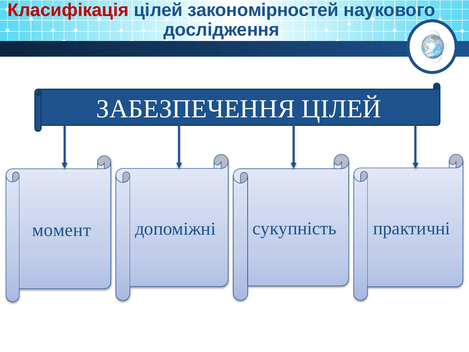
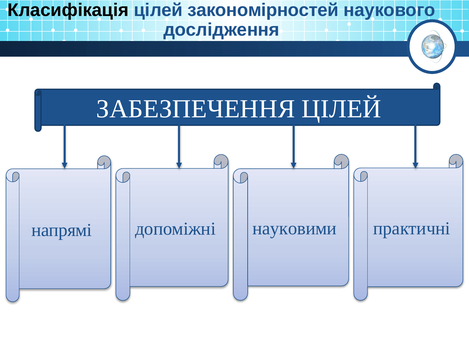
Класифікація colour: red -> black
момент: момент -> напрямі
сукупність: сукупність -> науковими
